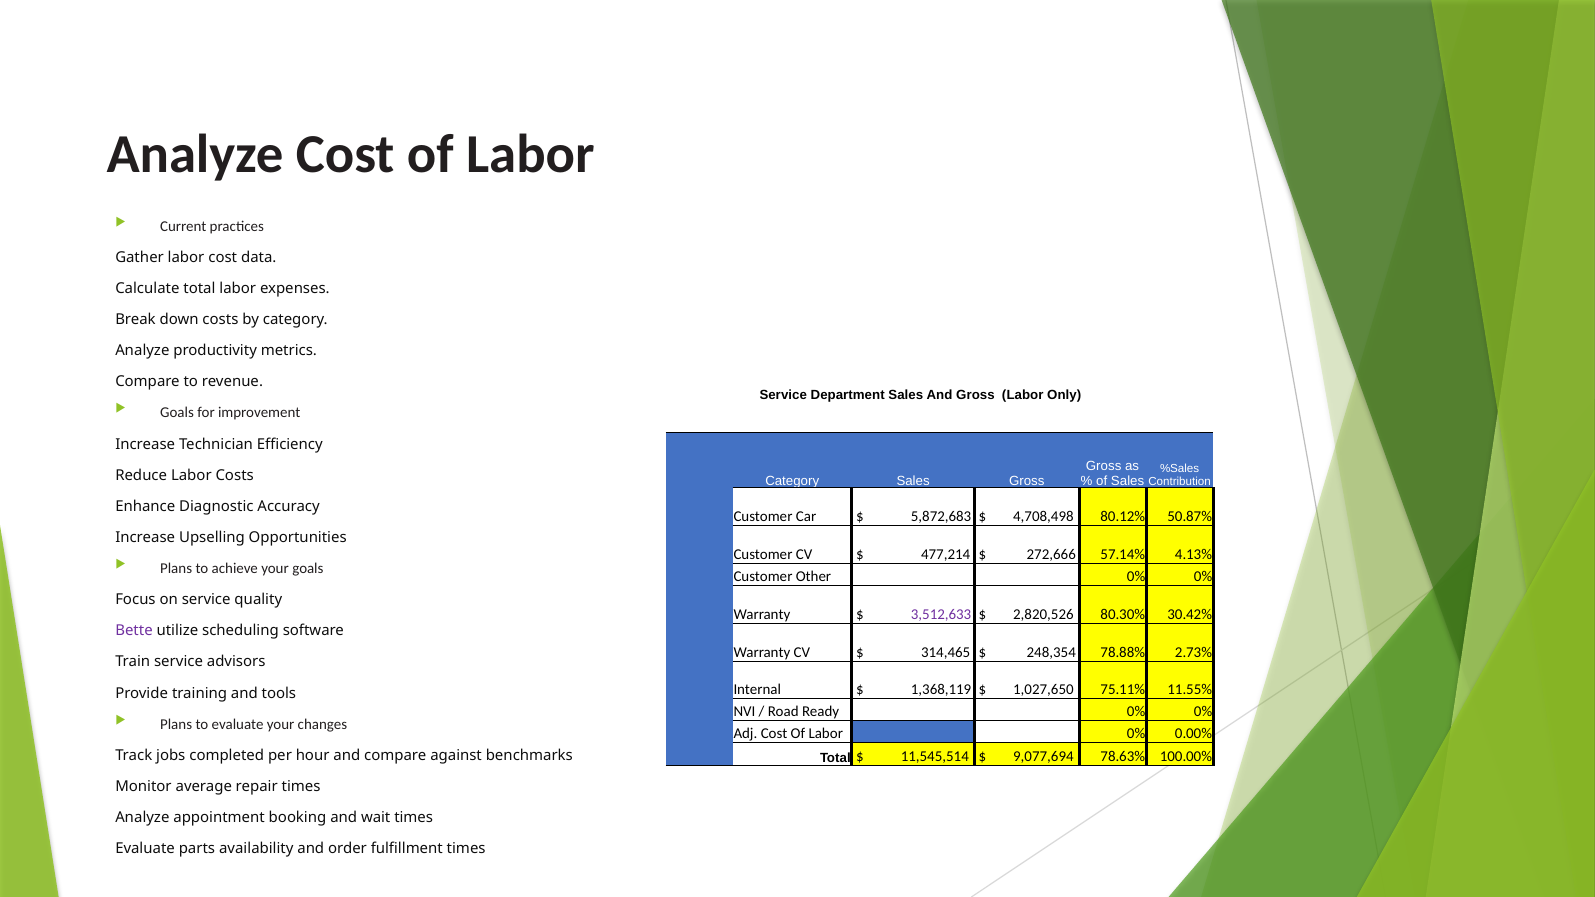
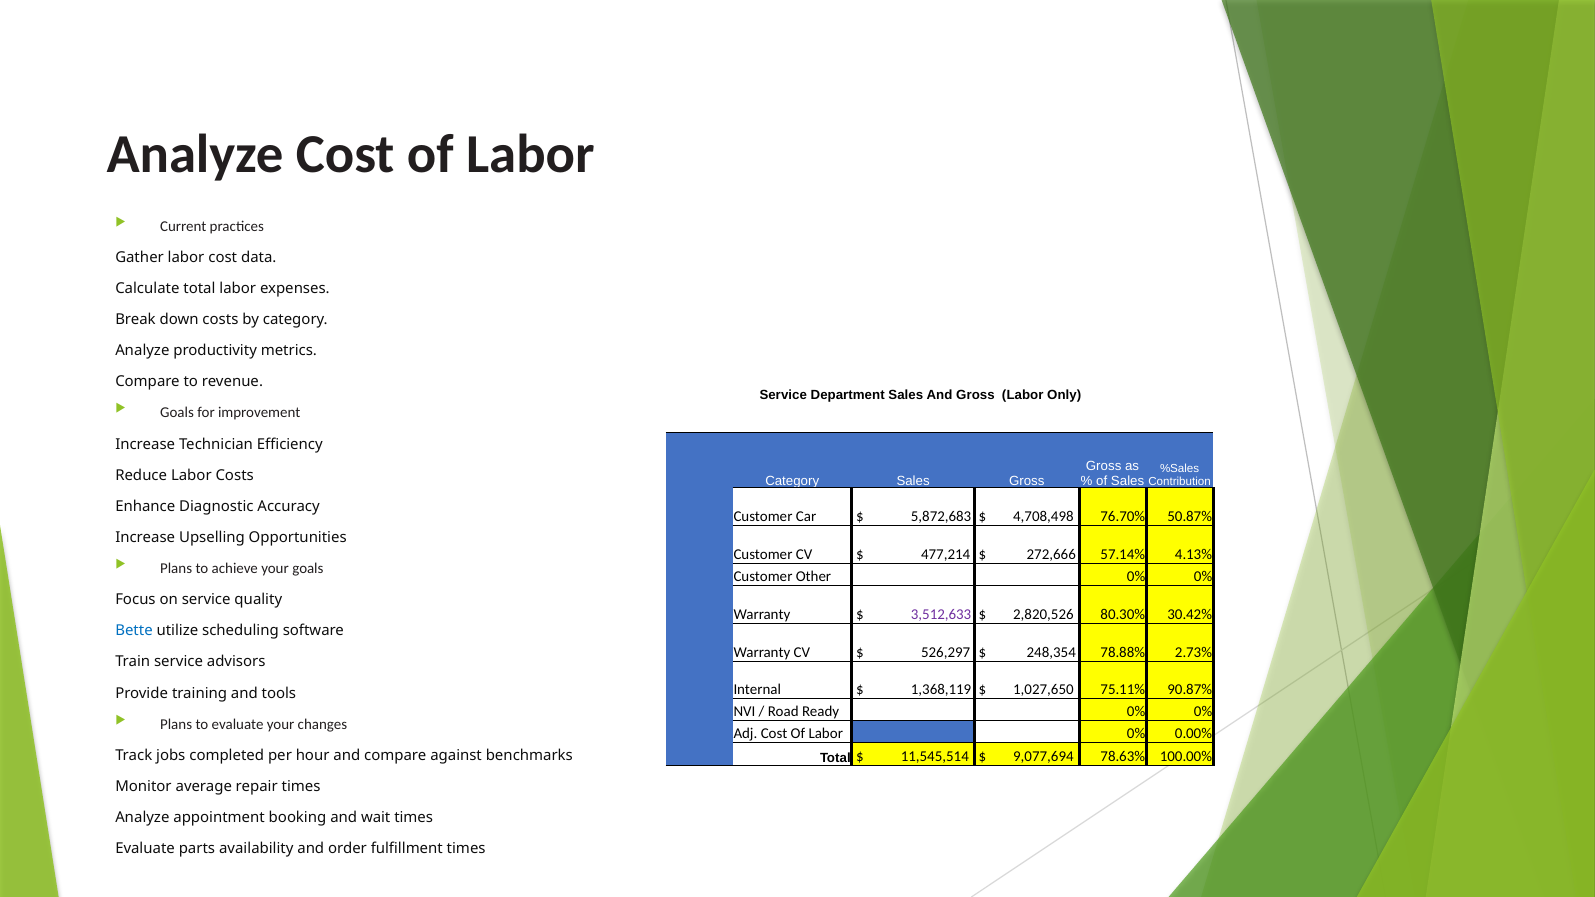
80.12%: 80.12% -> 76.70%
Bette colour: purple -> blue
314,465: 314,465 -> 526,297
11.55%: 11.55% -> 90.87%
